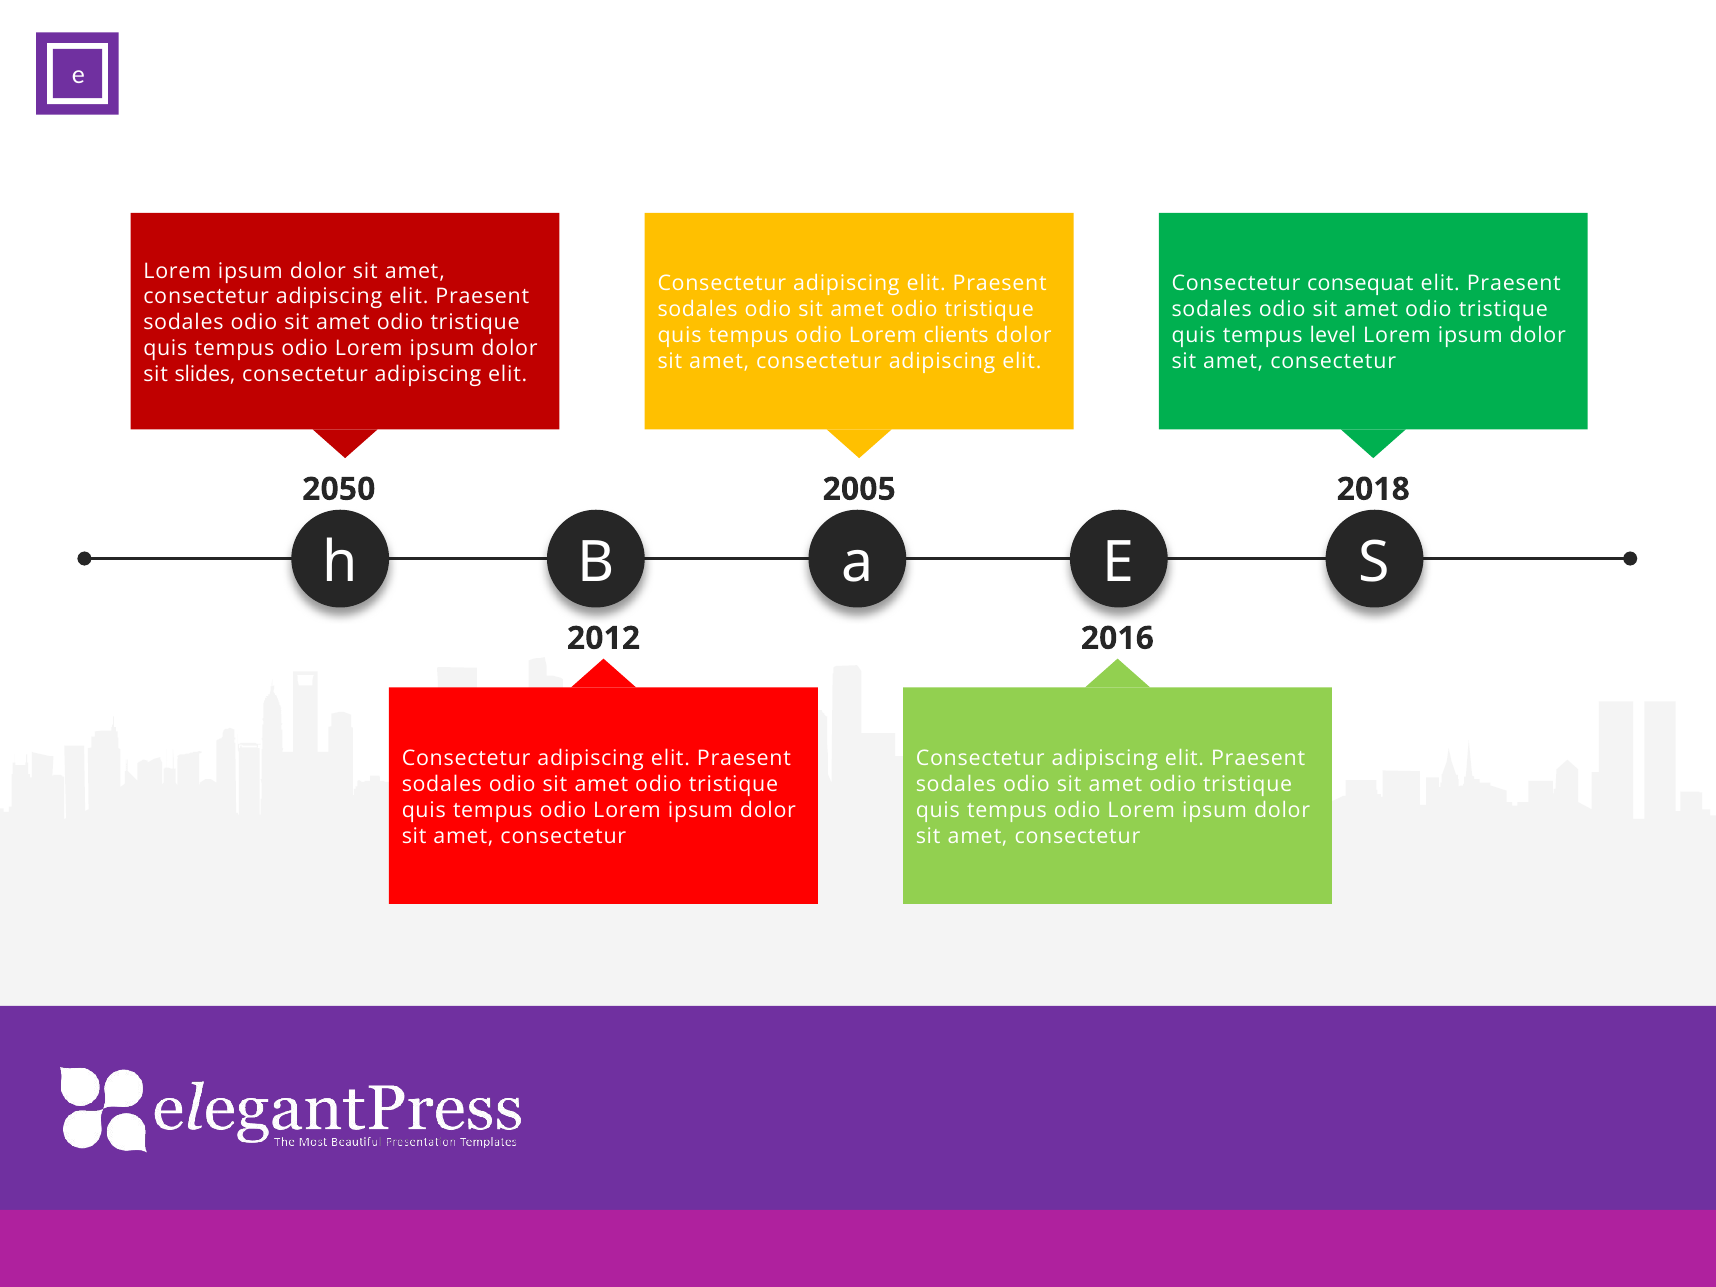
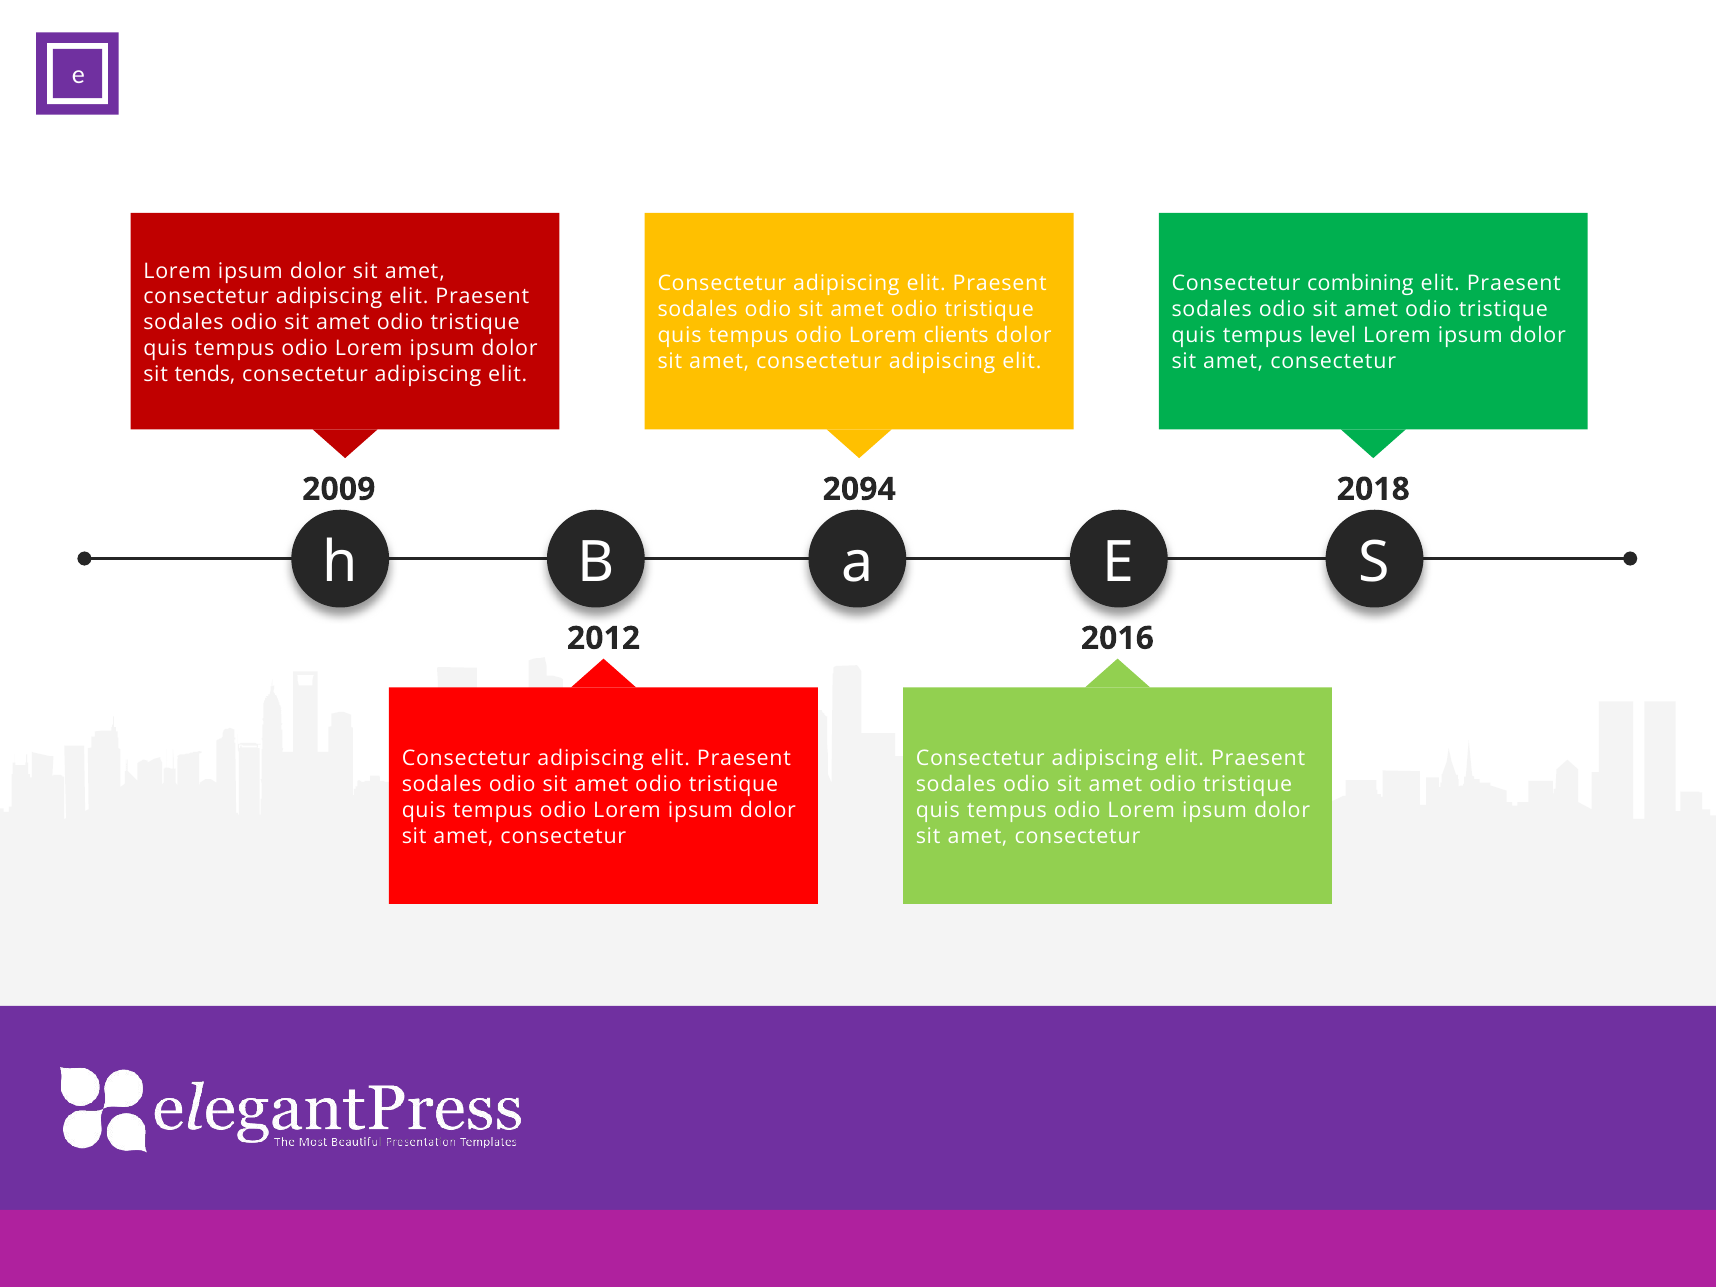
consequat: consequat -> combining
slides: slides -> tends
2050: 2050 -> 2009
2005: 2005 -> 2094
